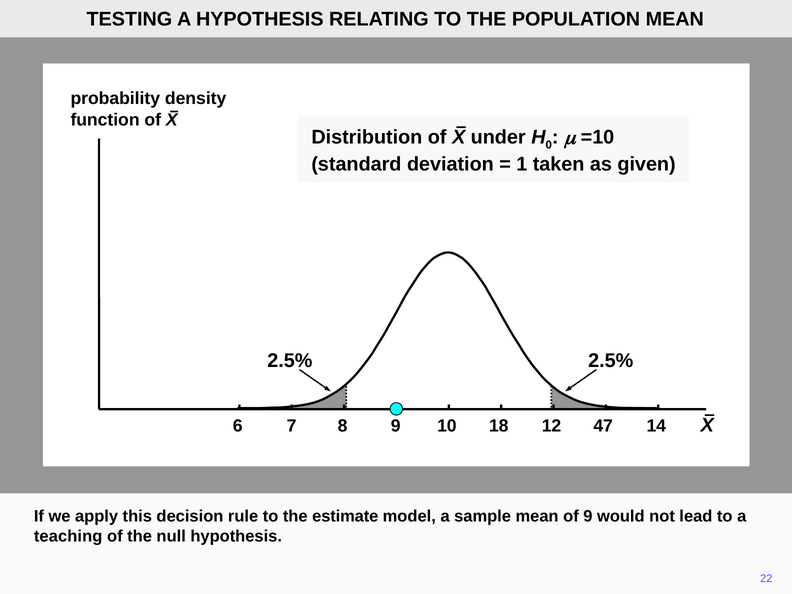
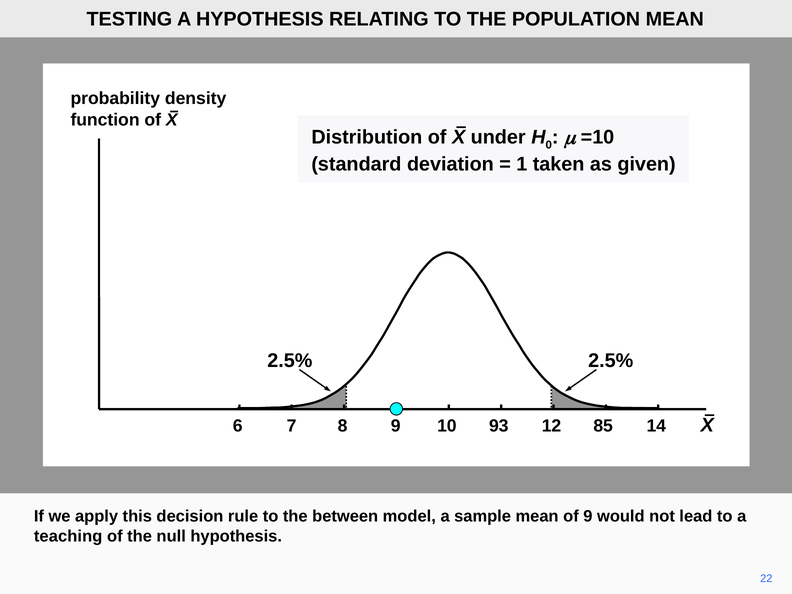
18: 18 -> 93
47: 47 -> 85
estimate: estimate -> between
